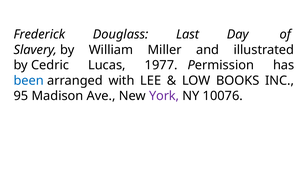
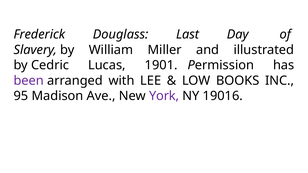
1977: 1977 -> 1901
been colour: blue -> purple
10076: 10076 -> 19016
